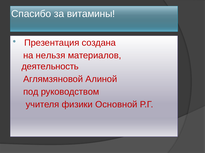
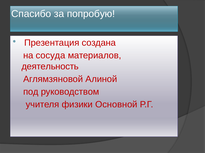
витамины: витамины -> попробую
нельзя: нельзя -> сосуда
